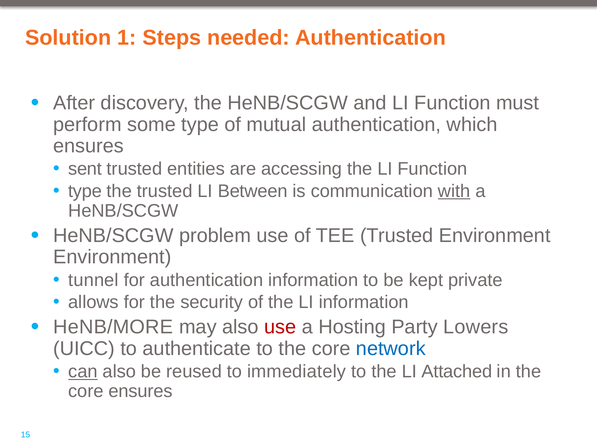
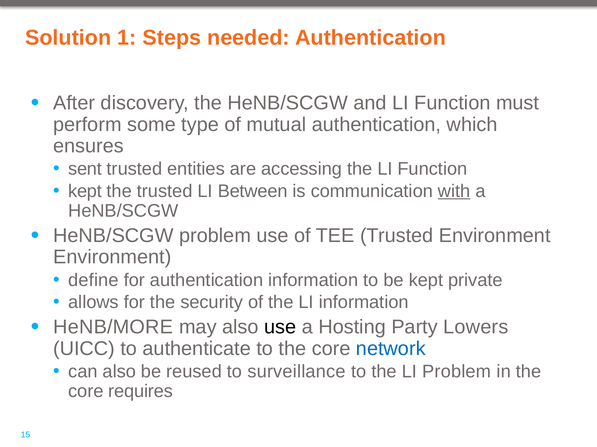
type at (85, 191): type -> kept
tunnel: tunnel -> define
use at (280, 328) colour: red -> black
can underline: present -> none
immediately: immediately -> surveillance
LI Attached: Attached -> Problem
core ensures: ensures -> requires
